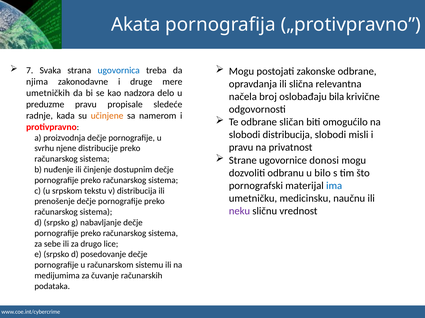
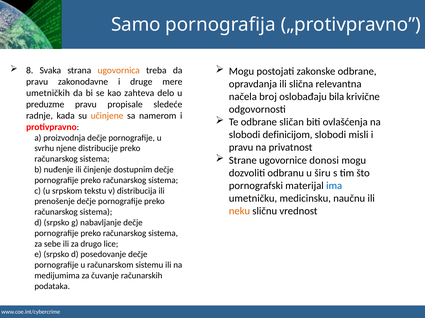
Akata: Akata -> Samo
7: 7 -> 8
ugovornica colour: blue -> orange
njima at (37, 82): njima -> pravu
nadzora: nadzora -> zahteva
omogućilo: omogućilo -> ovlašćenja
slobodi distribucija: distribucija -> definicijom
bilo: bilo -> širu
neku colour: purple -> orange
